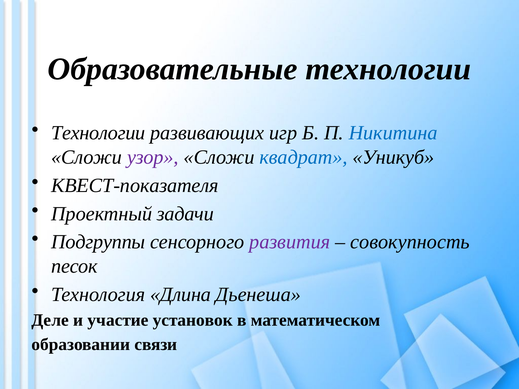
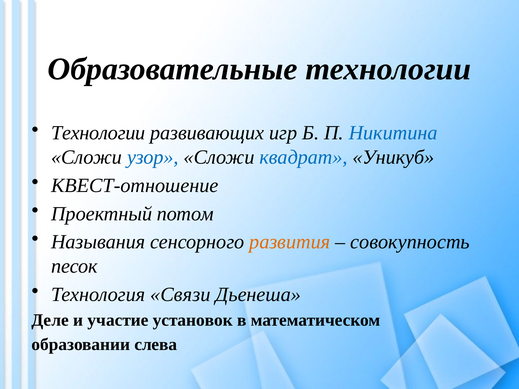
узор colour: purple -> blue
КВЕСТ-показателя: КВЕСТ-показателя -> КВЕСТ-отношение
задачи: задачи -> потом
Подгруппы: Подгруппы -> Называния
развития colour: purple -> orange
Длина: Длина -> Связи
связи: связи -> слева
